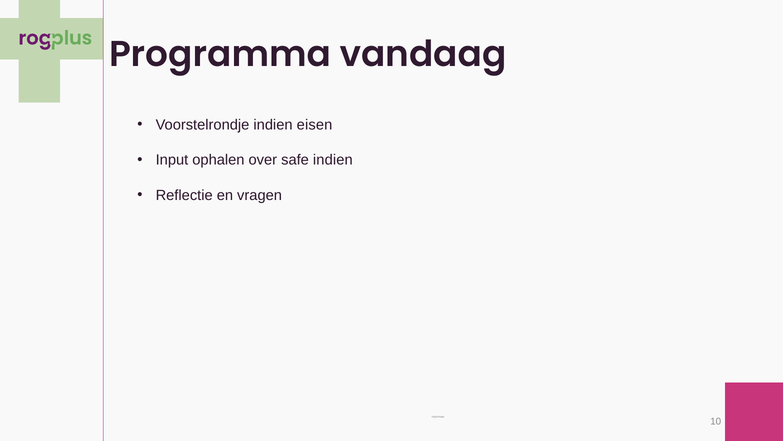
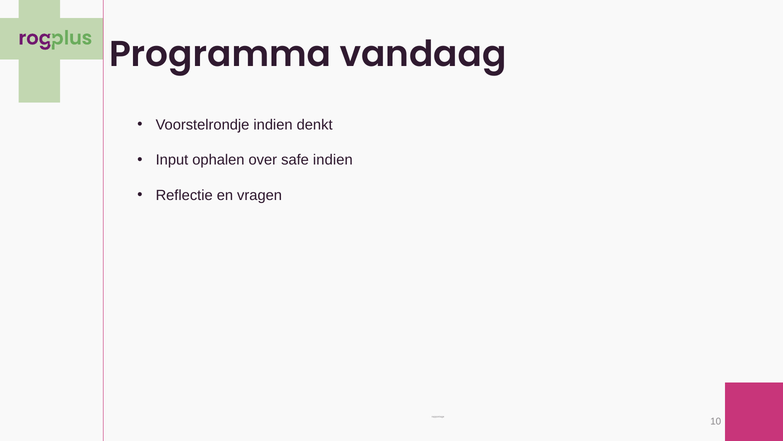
eisen: eisen -> denkt
